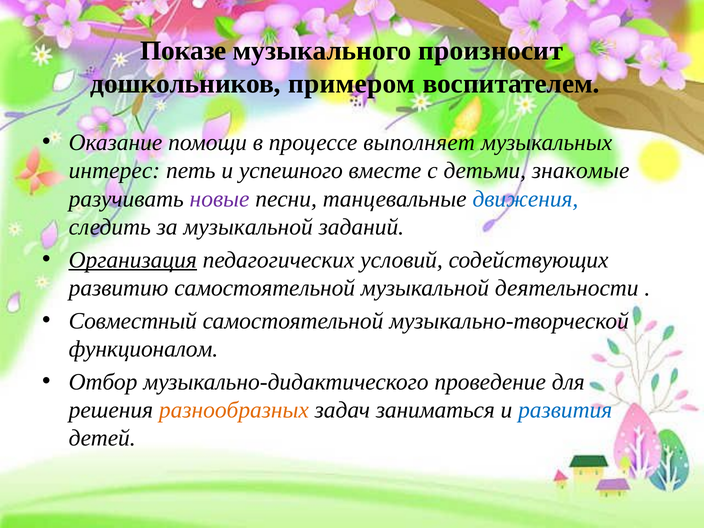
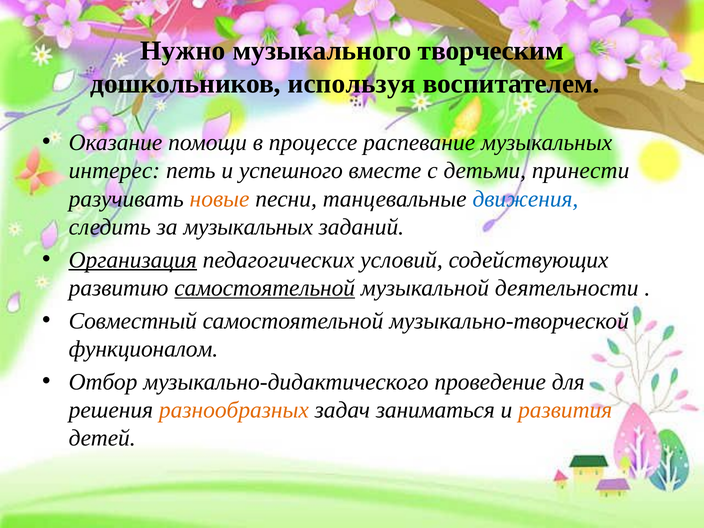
Показе: Показе -> Нужно
произносит: произносит -> творческим
примером: примером -> используя
выполняет: выполняет -> распевание
знакомые: знакомые -> принести
новые colour: purple -> orange
за музыкальной: музыкальной -> музыкальных
самостоятельной at (265, 288) underline: none -> present
развития colour: blue -> orange
